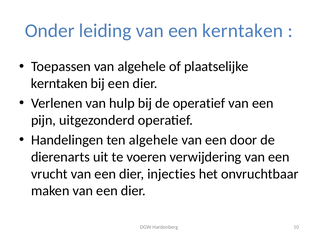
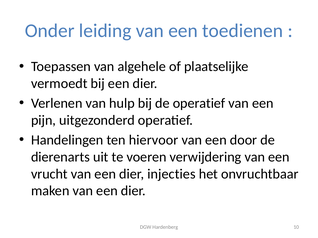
een kerntaken: kerntaken -> toedienen
kerntaken at (59, 84): kerntaken -> vermoedt
ten algehele: algehele -> hiervoor
